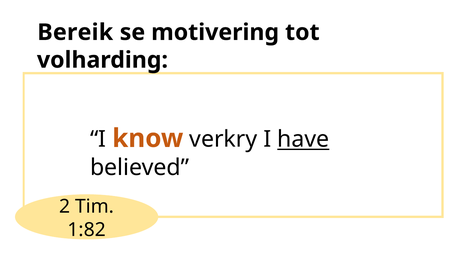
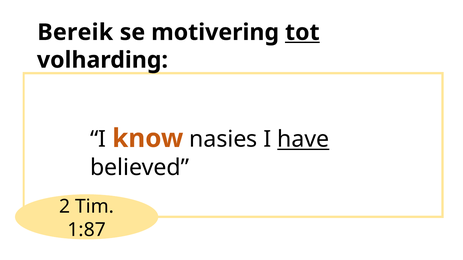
tot underline: none -> present
verkry: verkry -> nasies
1:82: 1:82 -> 1:87
